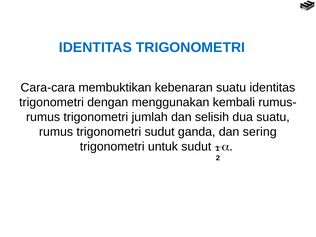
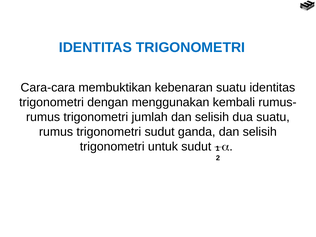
ganda dan sering: sering -> selisih
